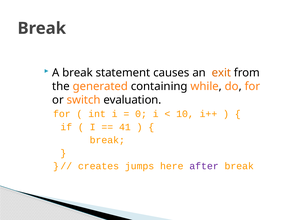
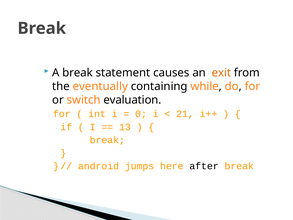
generated: generated -> eventually
10: 10 -> 21
41: 41 -> 13
creates: creates -> android
after colour: purple -> black
